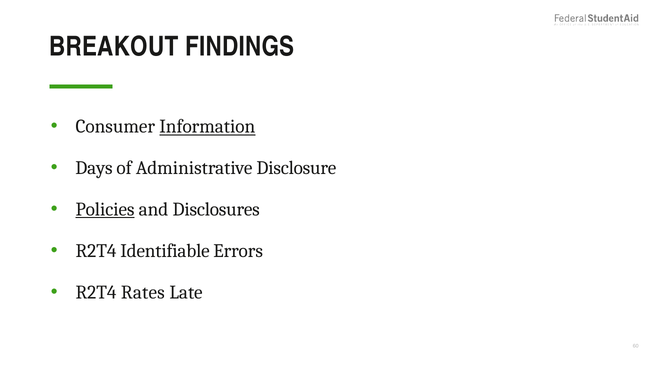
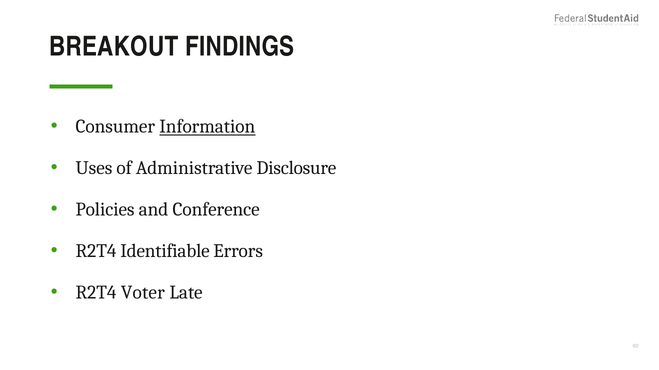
Days: Days -> Uses
Policies underline: present -> none
Disclosures: Disclosures -> Conference
Rates: Rates -> Voter
